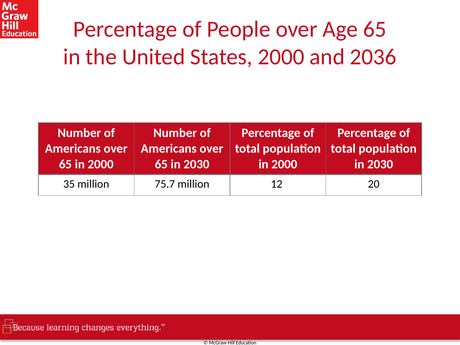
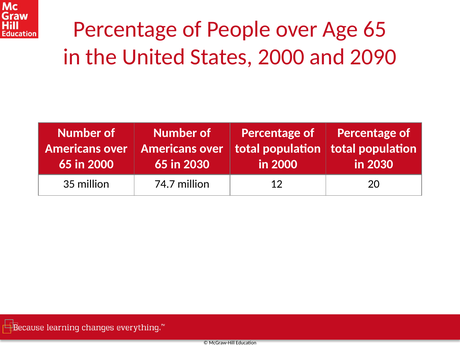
2036: 2036 -> 2090
75.7: 75.7 -> 74.7
